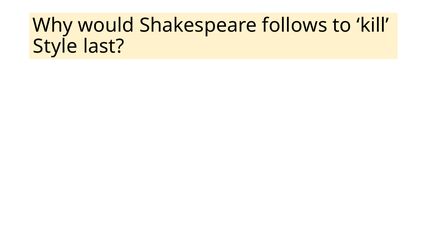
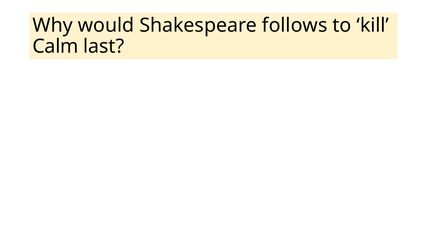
Style: Style -> Calm
